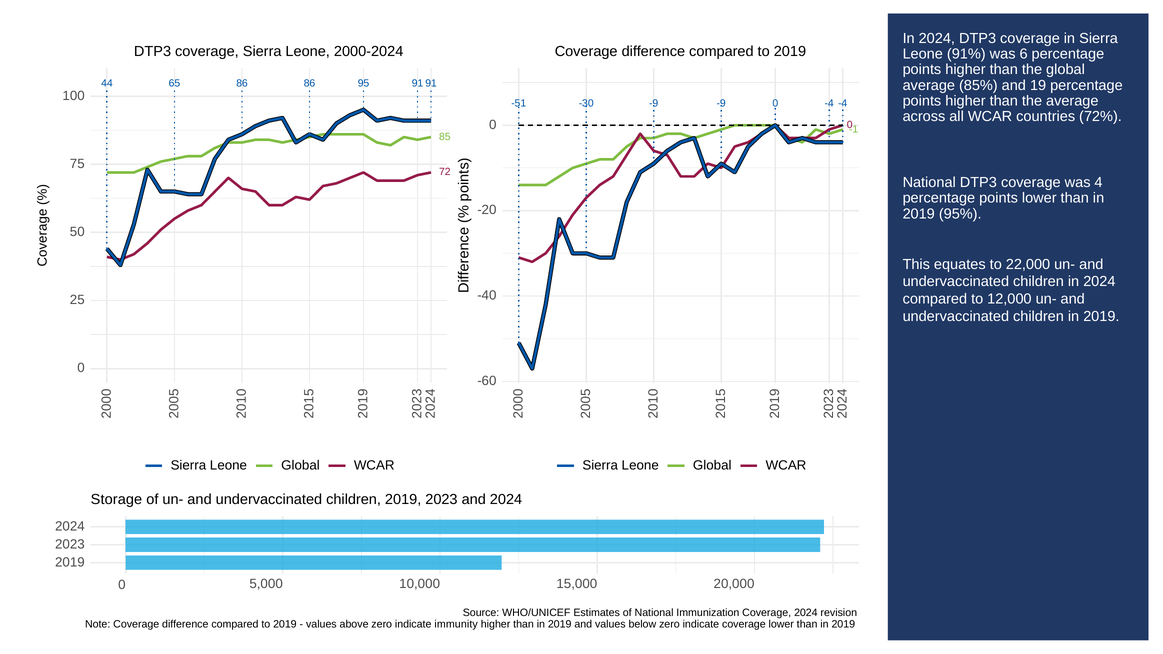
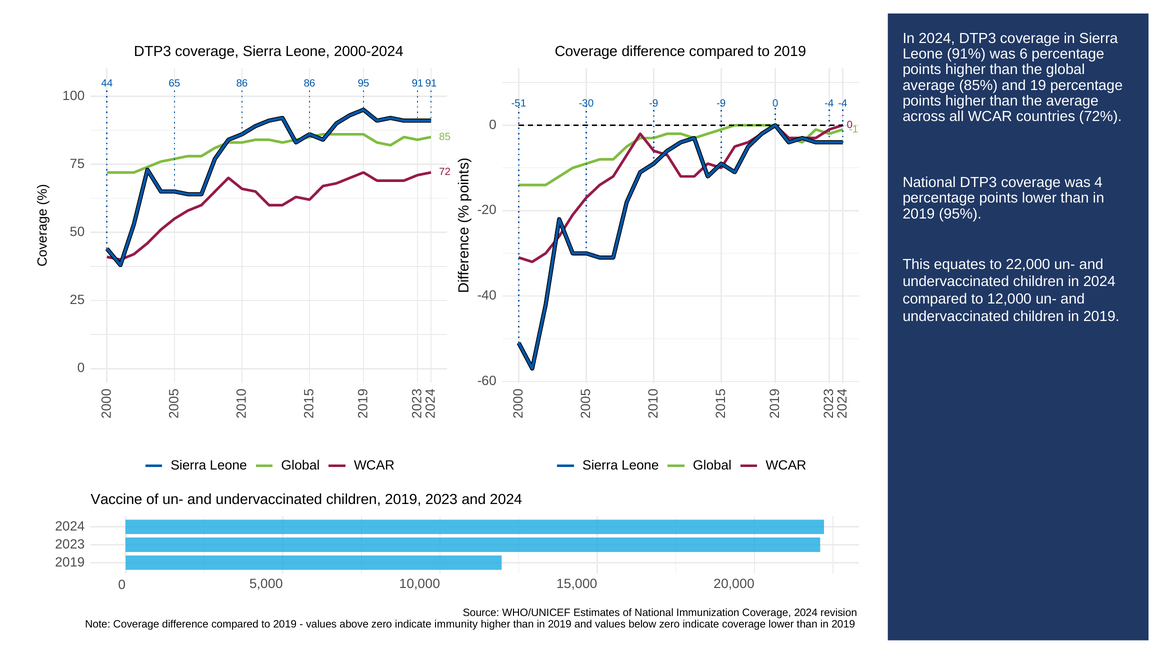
Storage: Storage -> Vaccine
